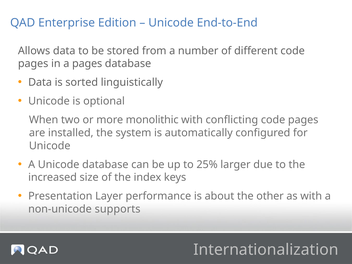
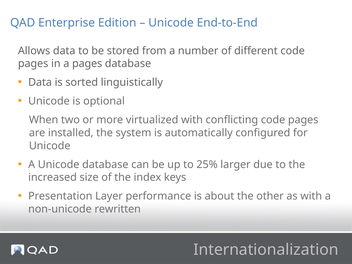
monolithic: monolithic -> virtualized
supports: supports -> rewritten
